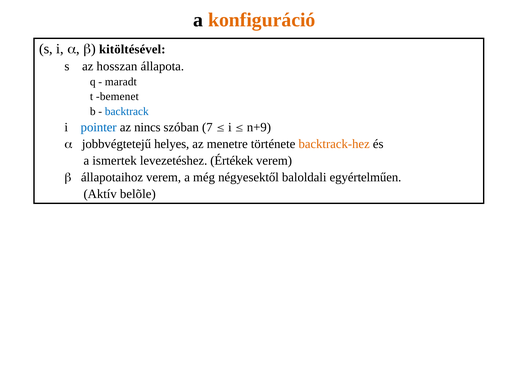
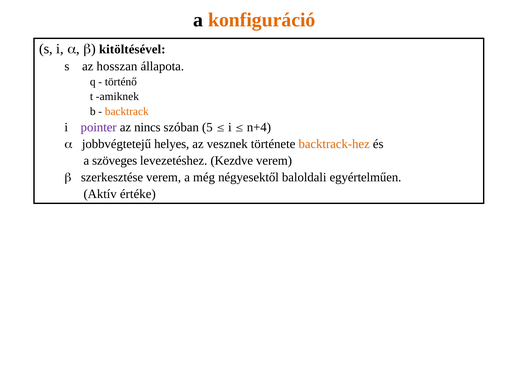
maradt: maradt -> történő
bemenet: bemenet -> amiknek
backtrack colour: blue -> orange
pointer colour: blue -> purple
7: 7 -> 5
n+9: n+9 -> n+4
menetre: menetre -> vesznek
ismertek: ismertek -> szöveges
Értékek: Értékek -> Kezdve
állapotaihoz: állapotaihoz -> szerkesztése
belõle: belõle -> értéke
